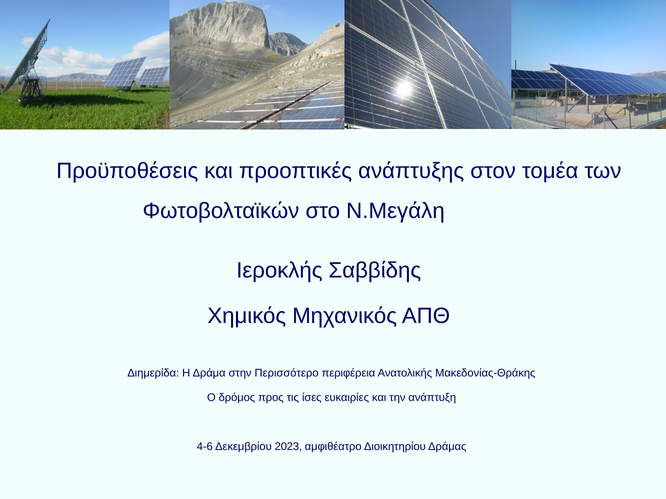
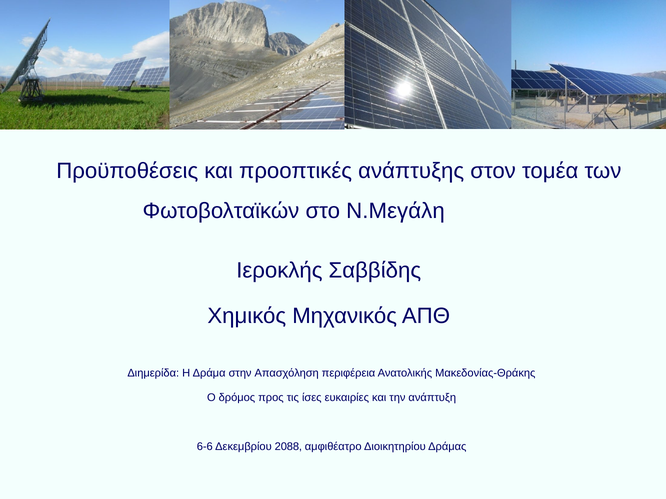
Περισσότερο: Περισσότερο -> Απασχόληση
4-6: 4-6 -> 6-6
2023: 2023 -> 2088
